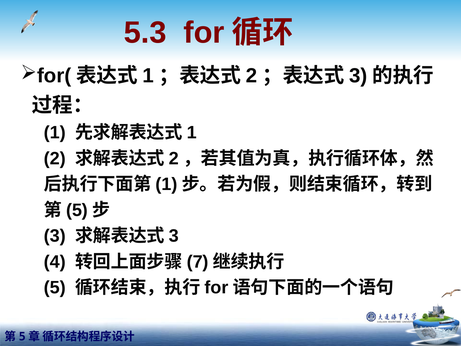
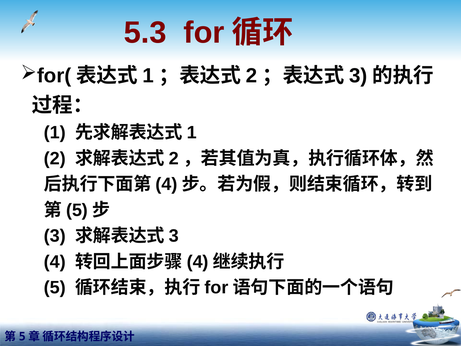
1 at (167, 184): 1 -> 4
7 at (198, 262): 7 -> 4
